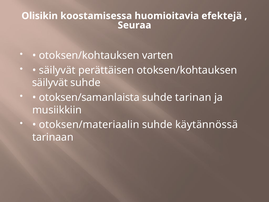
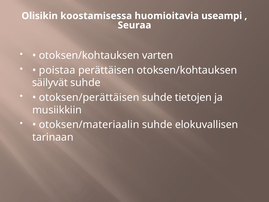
efektejä: efektejä -> useampi
säilyvät at (57, 70): säilyvät -> poistaa
otoksen/samanlaista: otoksen/samanlaista -> otoksen/perättäisen
tarinan: tarinan -> tietojen
käytännössä: käytännössä -> elokuvallisen
